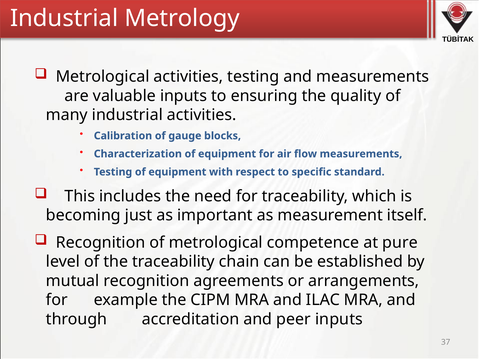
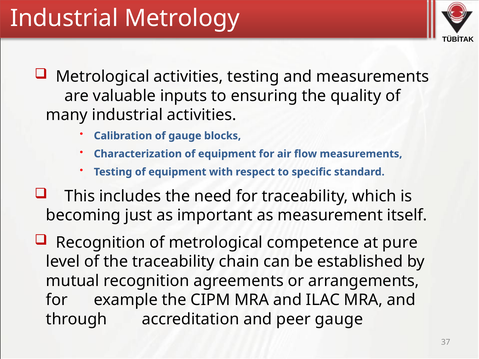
peer inputs: inputs -> gauge
